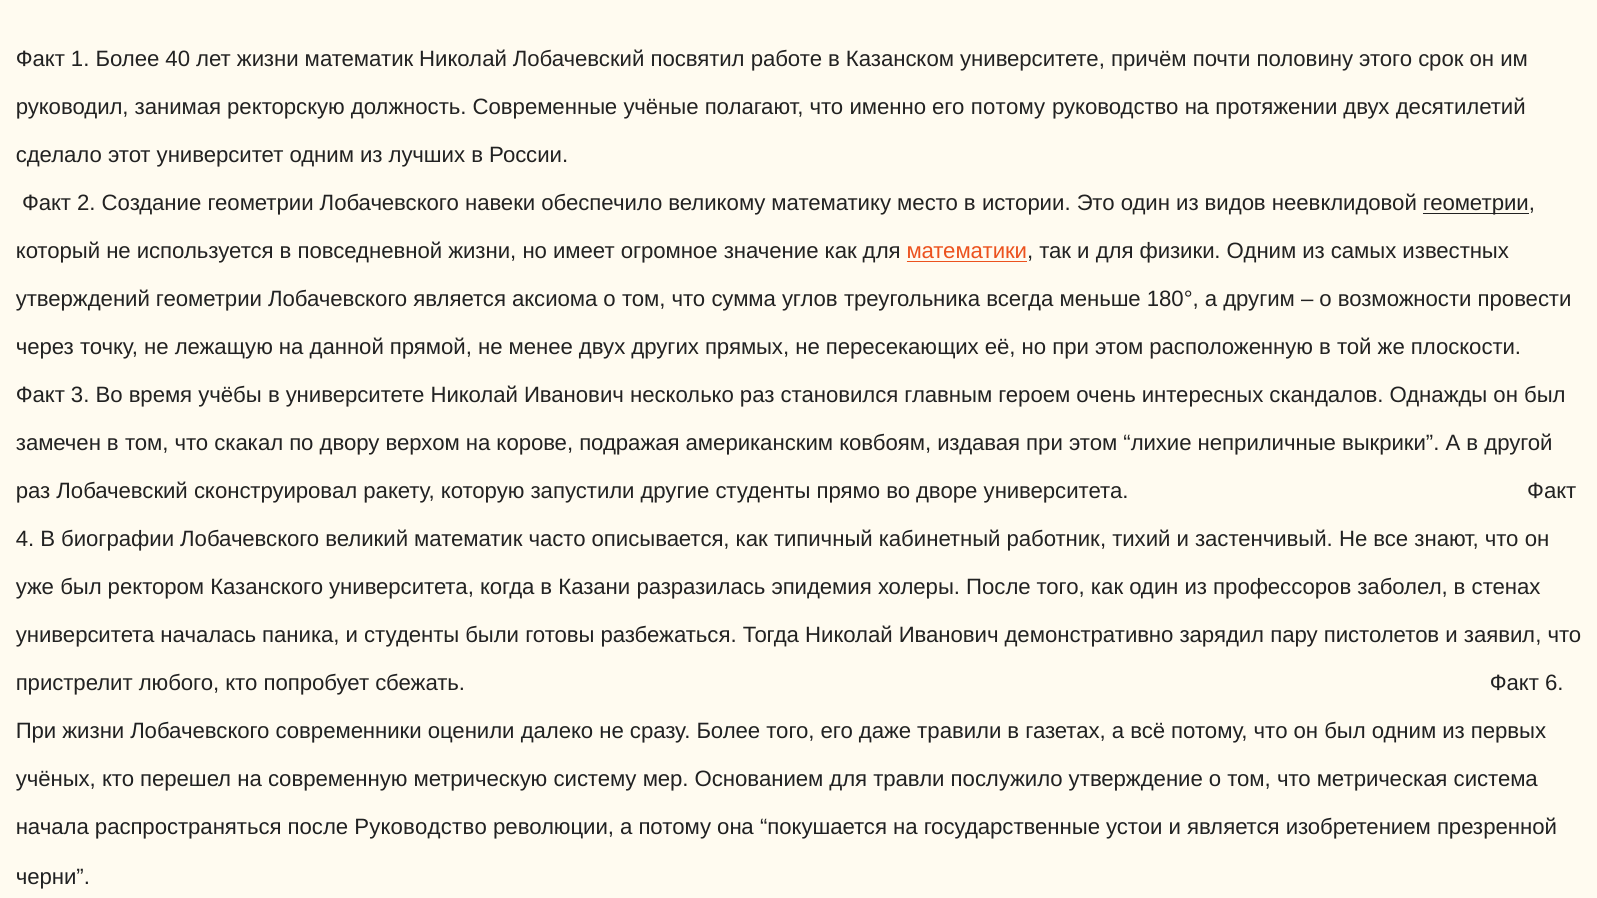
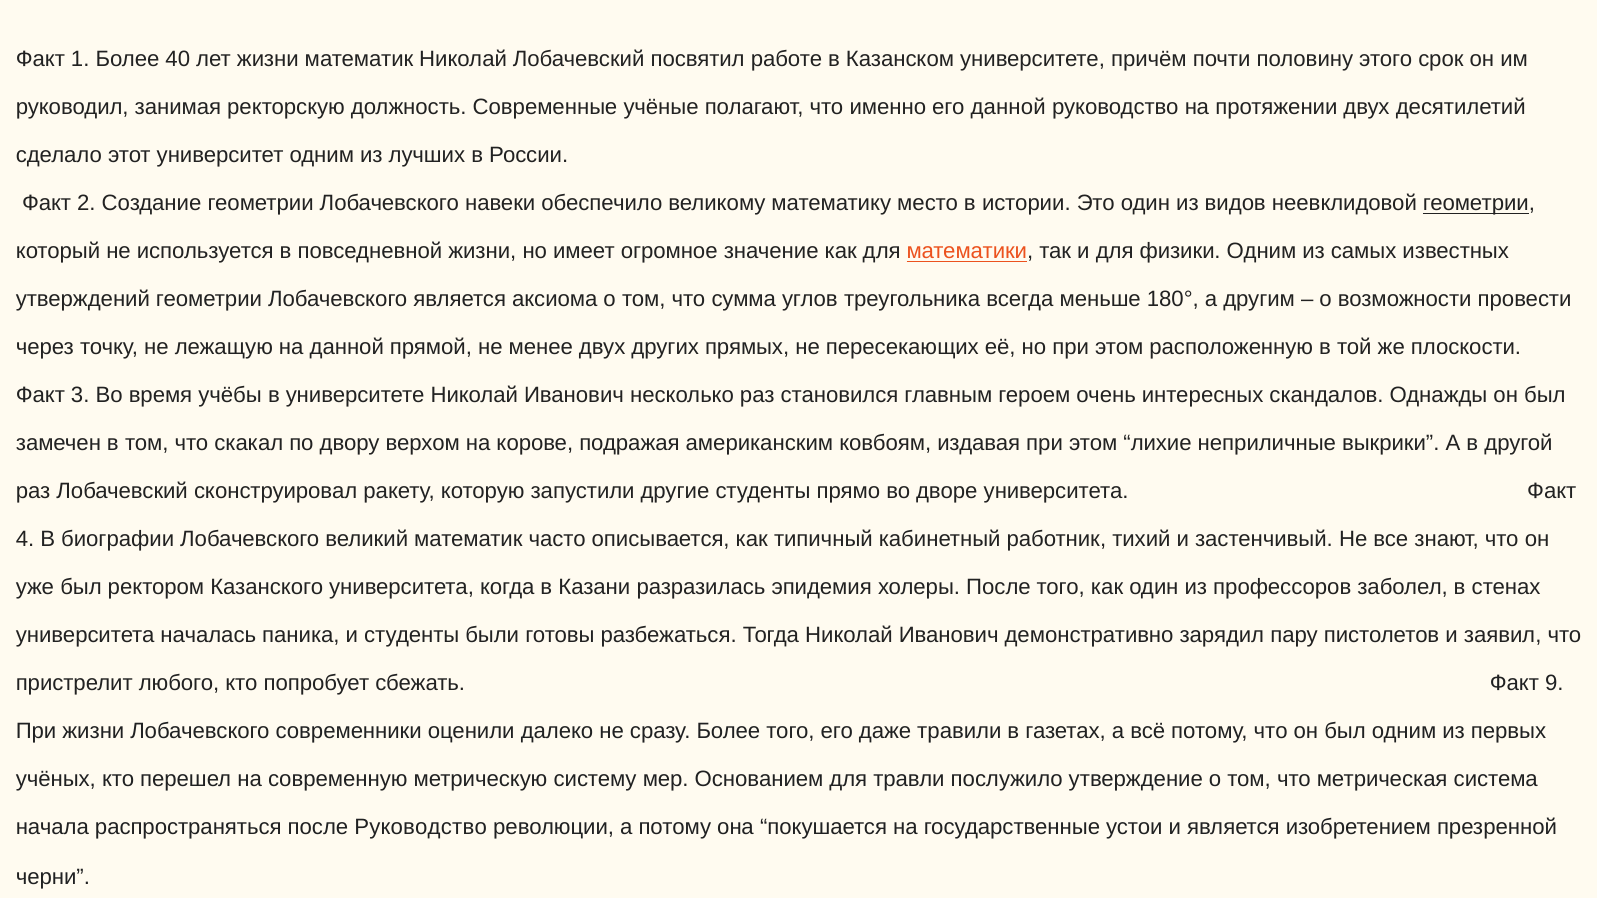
его потому: потому -> данной
6: 6 -> 9
